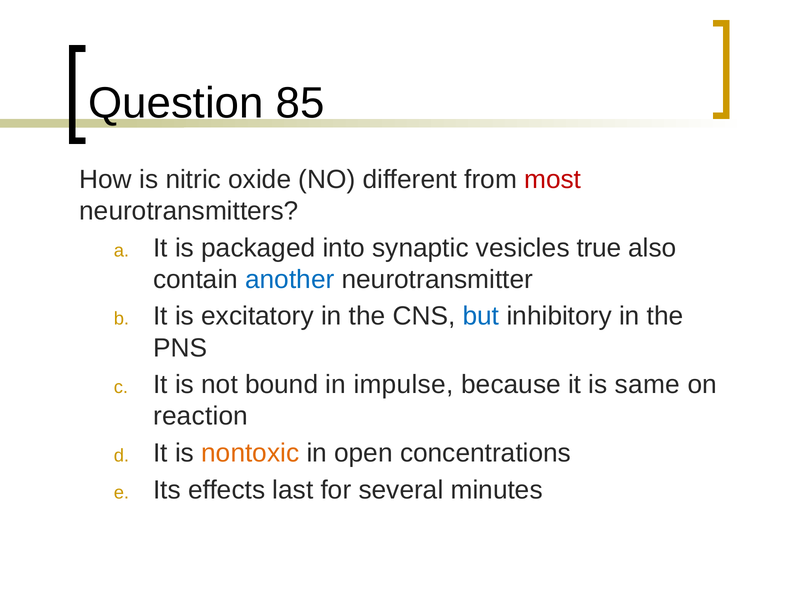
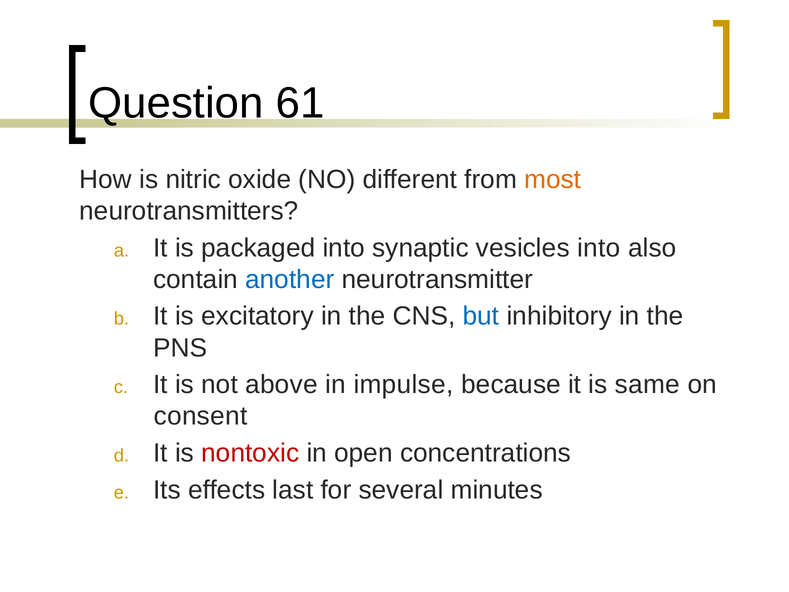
85: 85 -> 61
most colour: red -> orange
vesicles true: true -> into
bound: bound -> above
reaction: reaction -> consent
nontoxic colour: orange -> red
